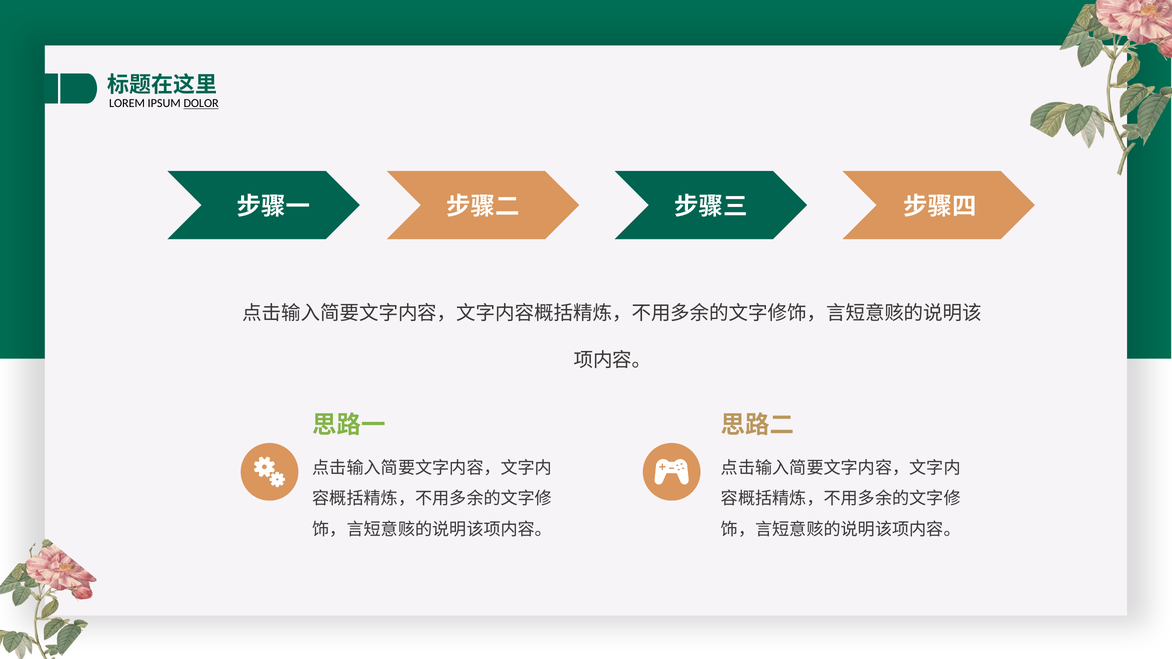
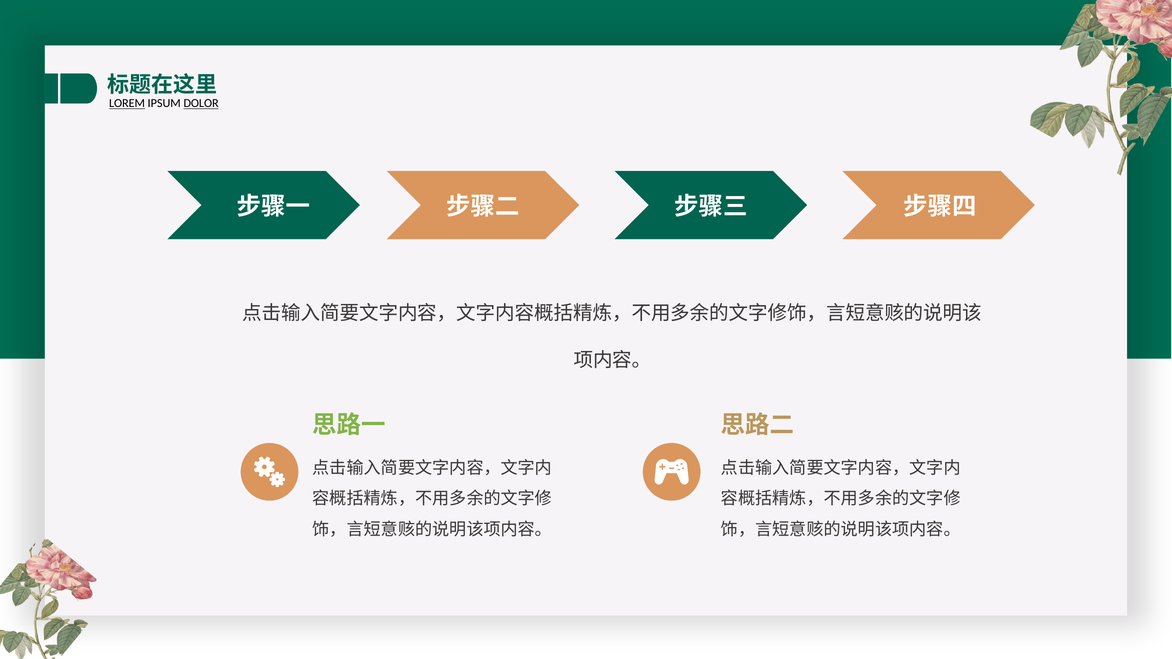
LOREM underline: none -> present
